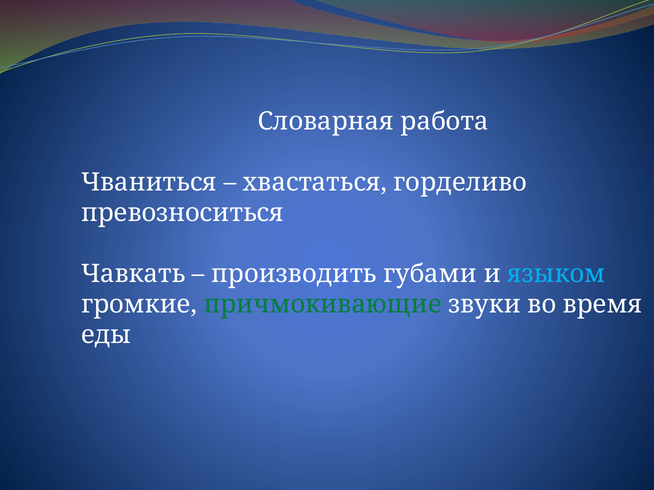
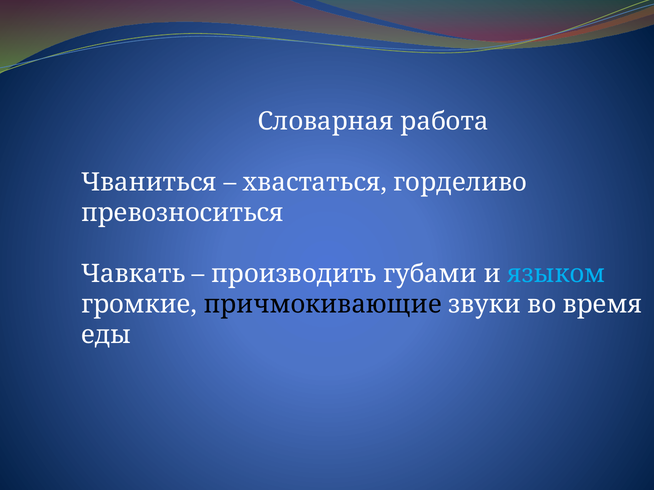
причмокивающие colour: green -> black
